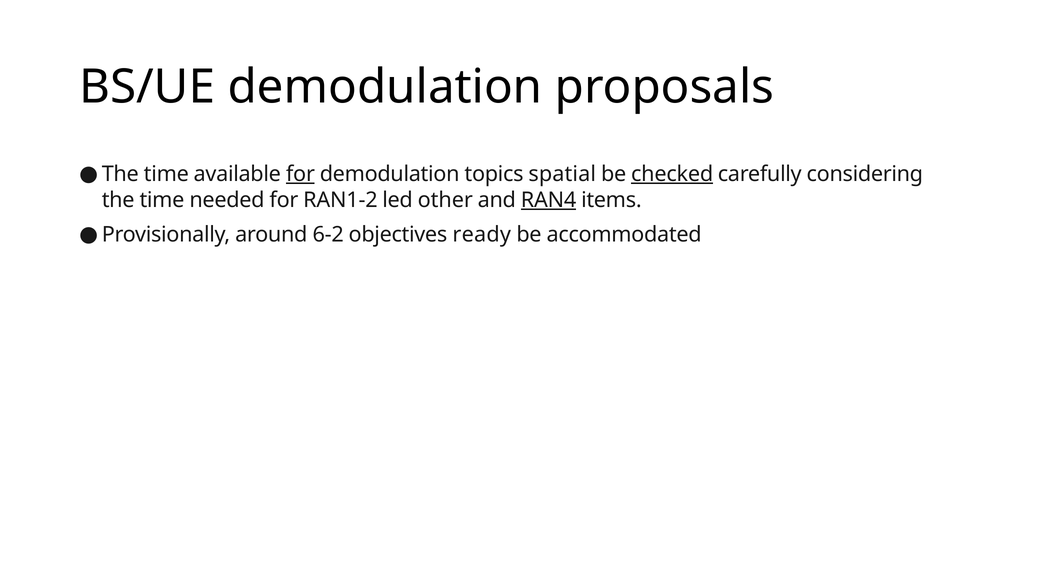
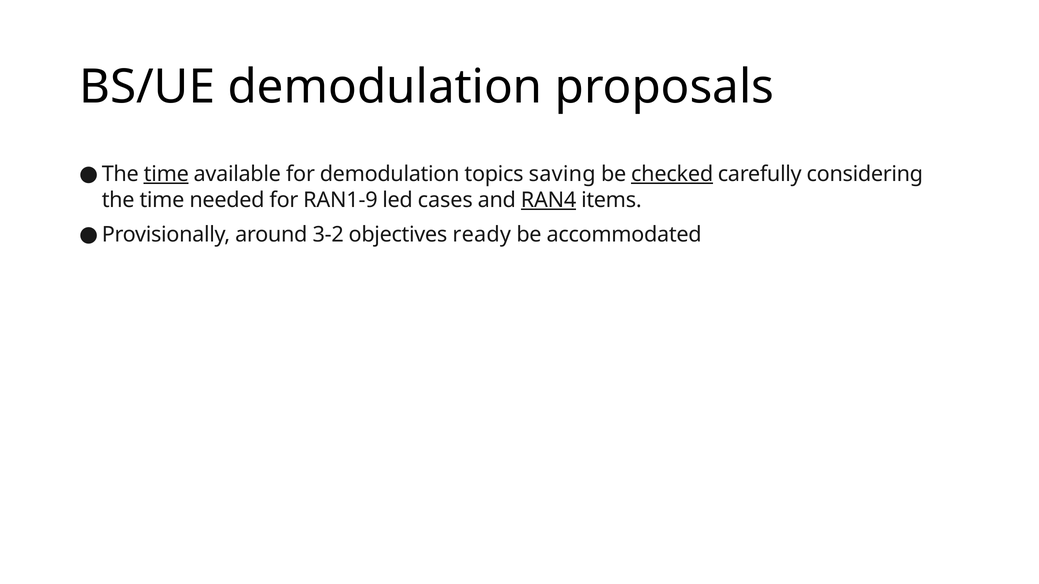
time at (166, 174) underline: none -> present
for at (300, 174) underline: present -> none
spatial: spatial -> saving
RAN1-2: RAN1-2 -> RAN1-9
other: other -> cases
6-2: 6-2 -> 3-2
